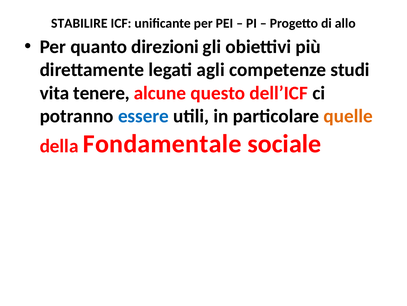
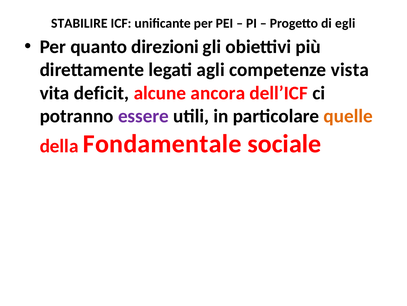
allo: allo -> egli
studi: studi -> vista
tenere: tenere -> deficit
questo: questo -> ancora
essere colour: blue -> purple
